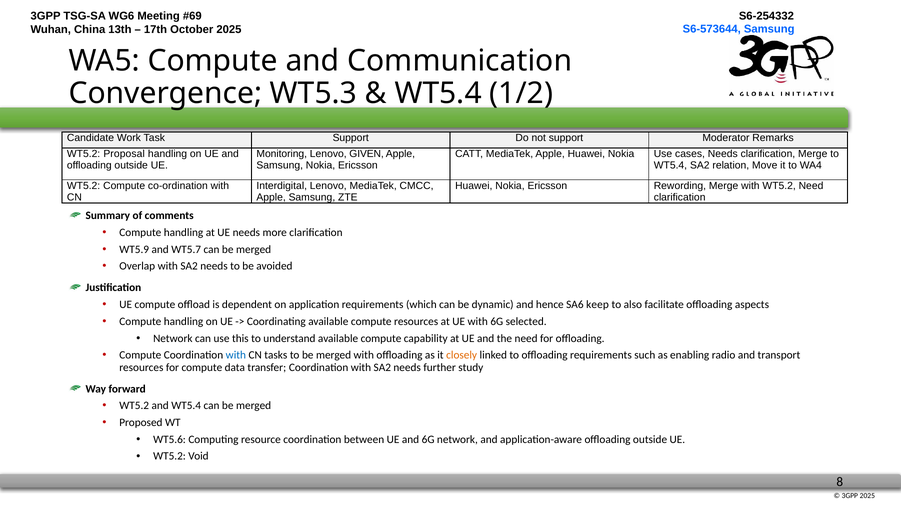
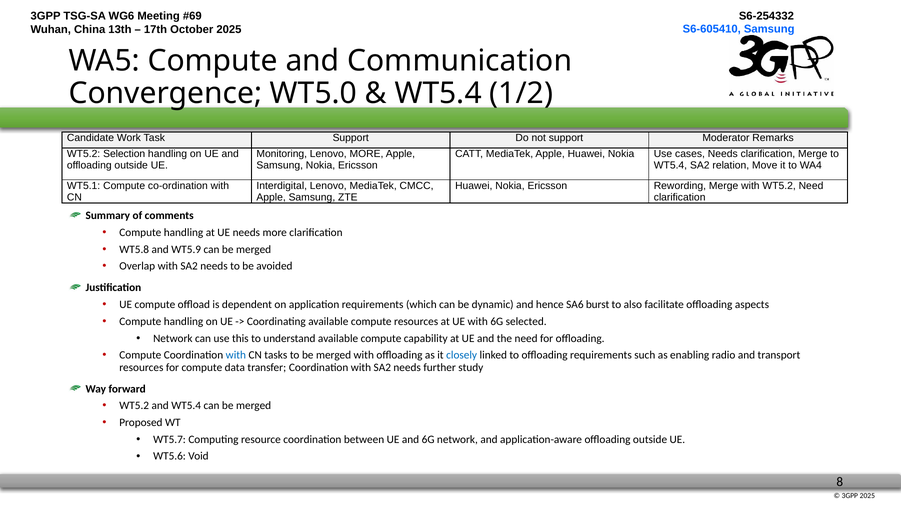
S6-573644: S6-573644 -> S6-605410
WT5.3: WT5.3 -> WT5.0
Proposal: Proposal -> Selection
Lenovo GIVEN: GIVEN -> MORE
WT5.2 at (84, 186): WT5.2 -> WT5.1
WT5.9: WT5.9 -> WT5.8
WT5.7: WT5.7 -> WT5.9
keep: keep -> burst
closely colour: orange -> blue
WT5.6: WT5.6 -> WT5.7
WT5.2 at (170, 456): WT5.2 -> WT5.6
